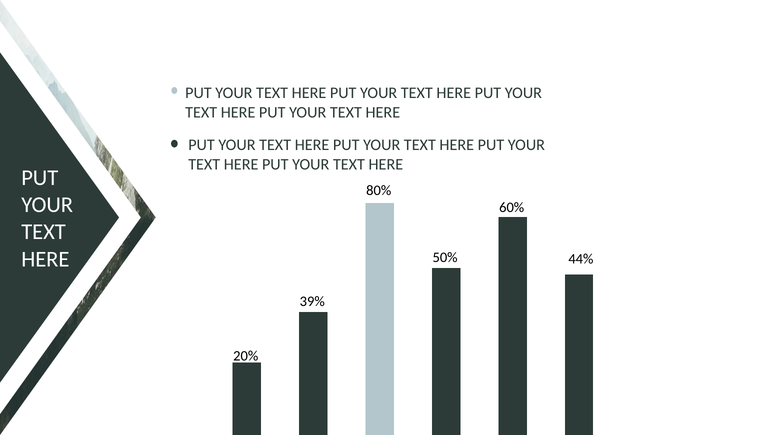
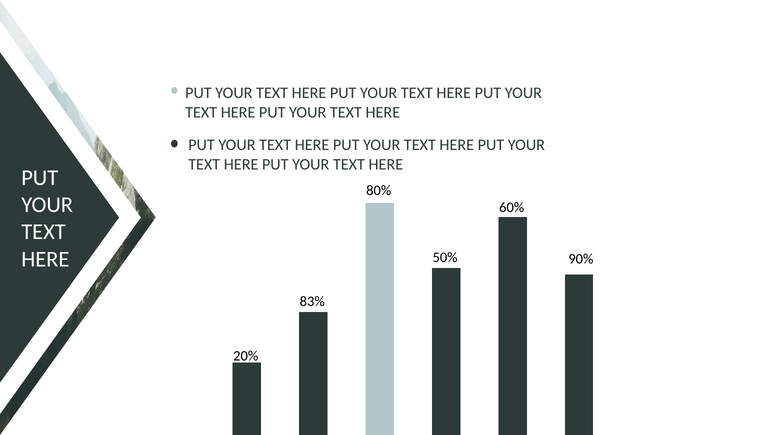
44%: 44% -> 90%
39%: 39% -> 83%
